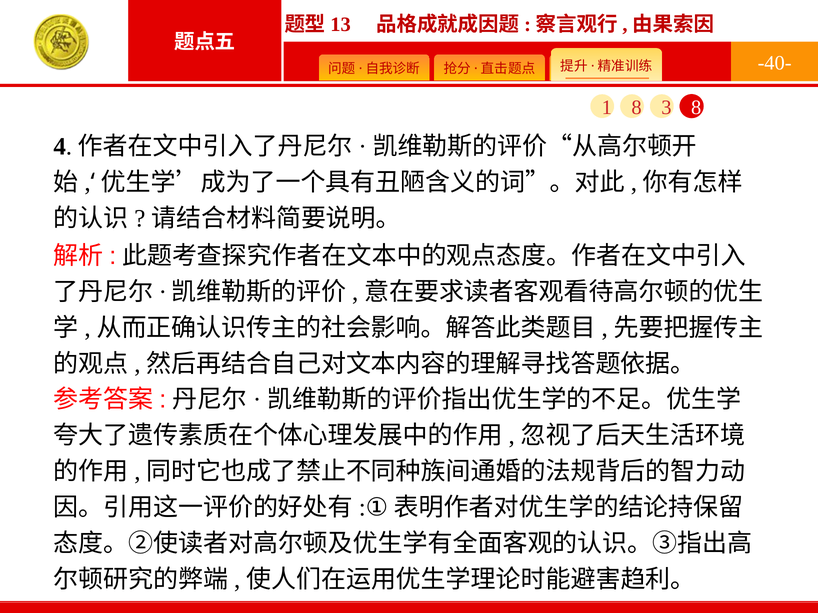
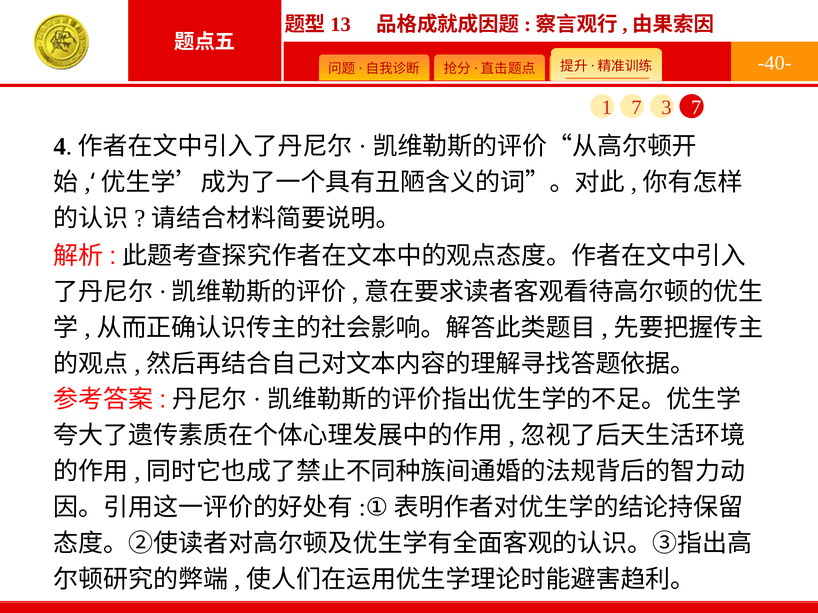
1 8: 8 -> 7
3 8: 8 -> 7
